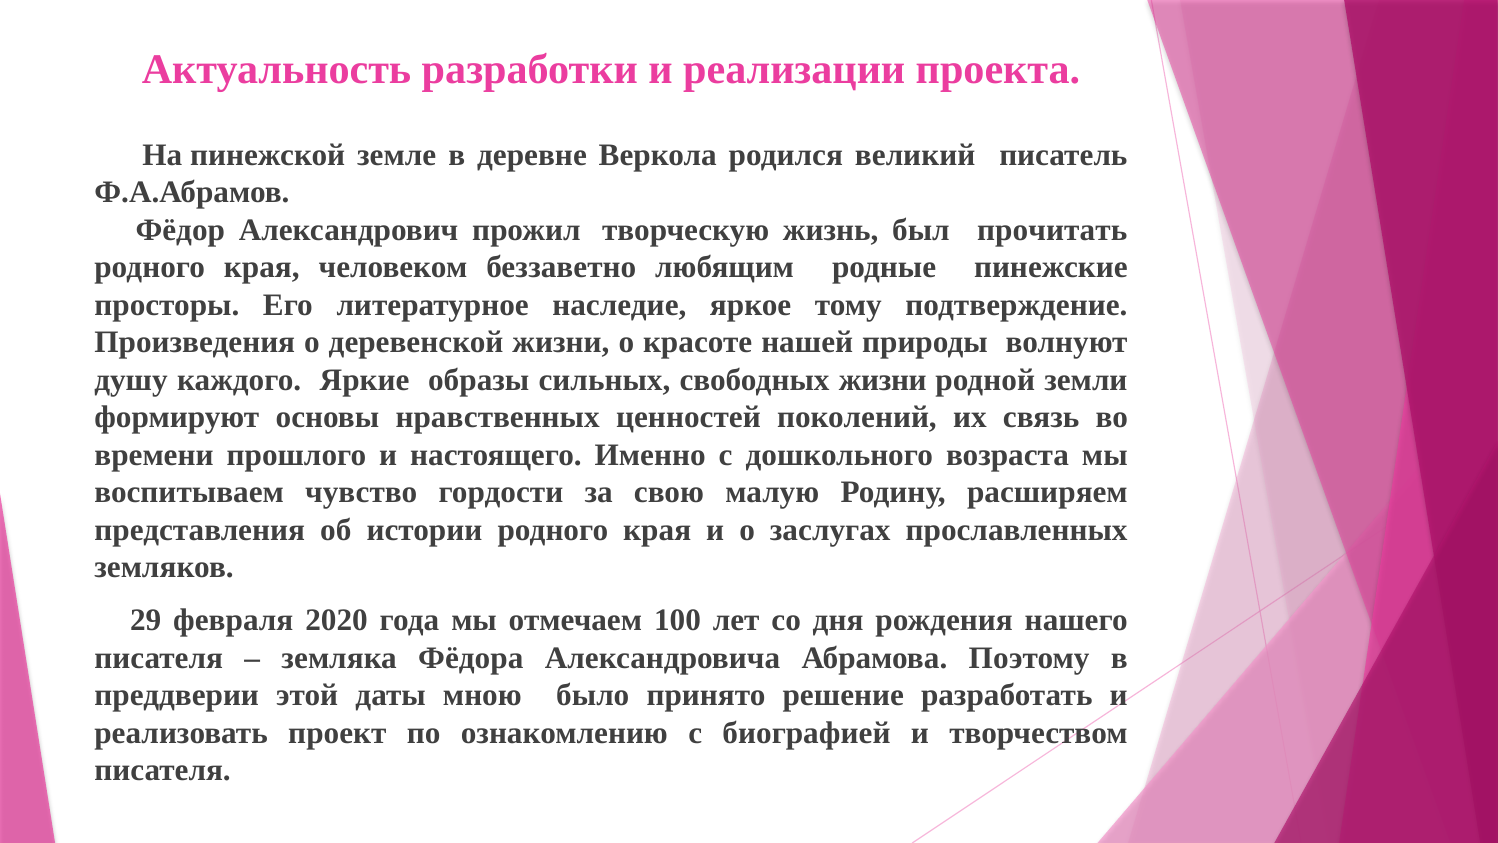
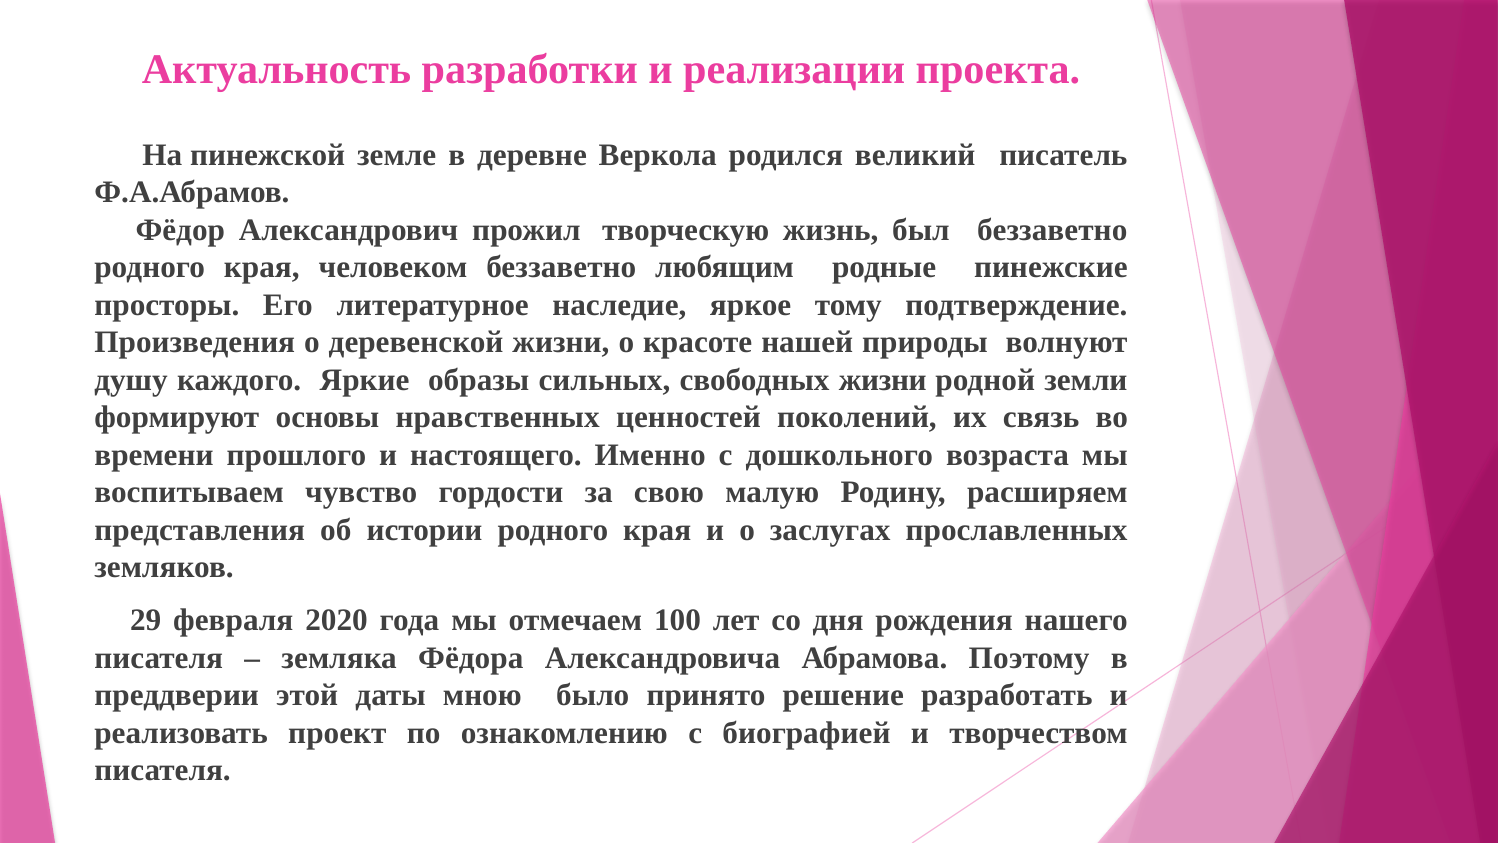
был прочитать: прочитать -> беззаветно
